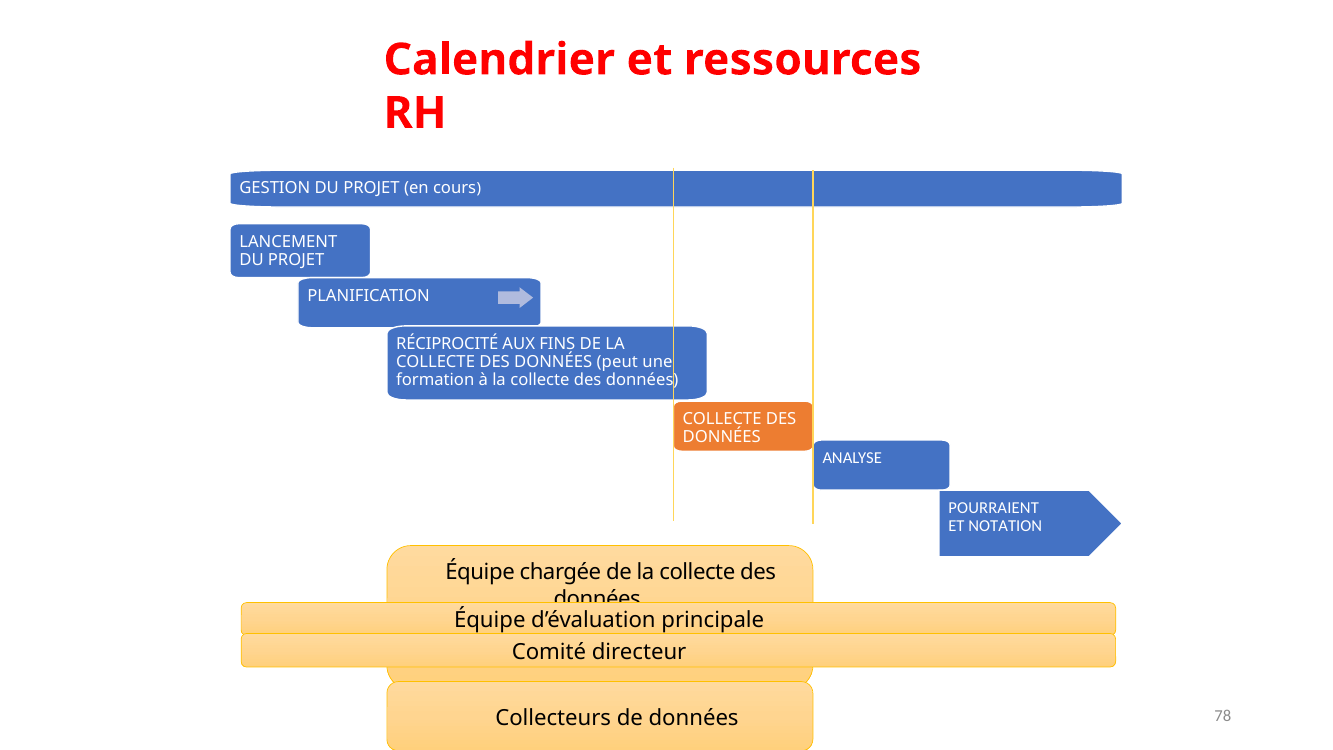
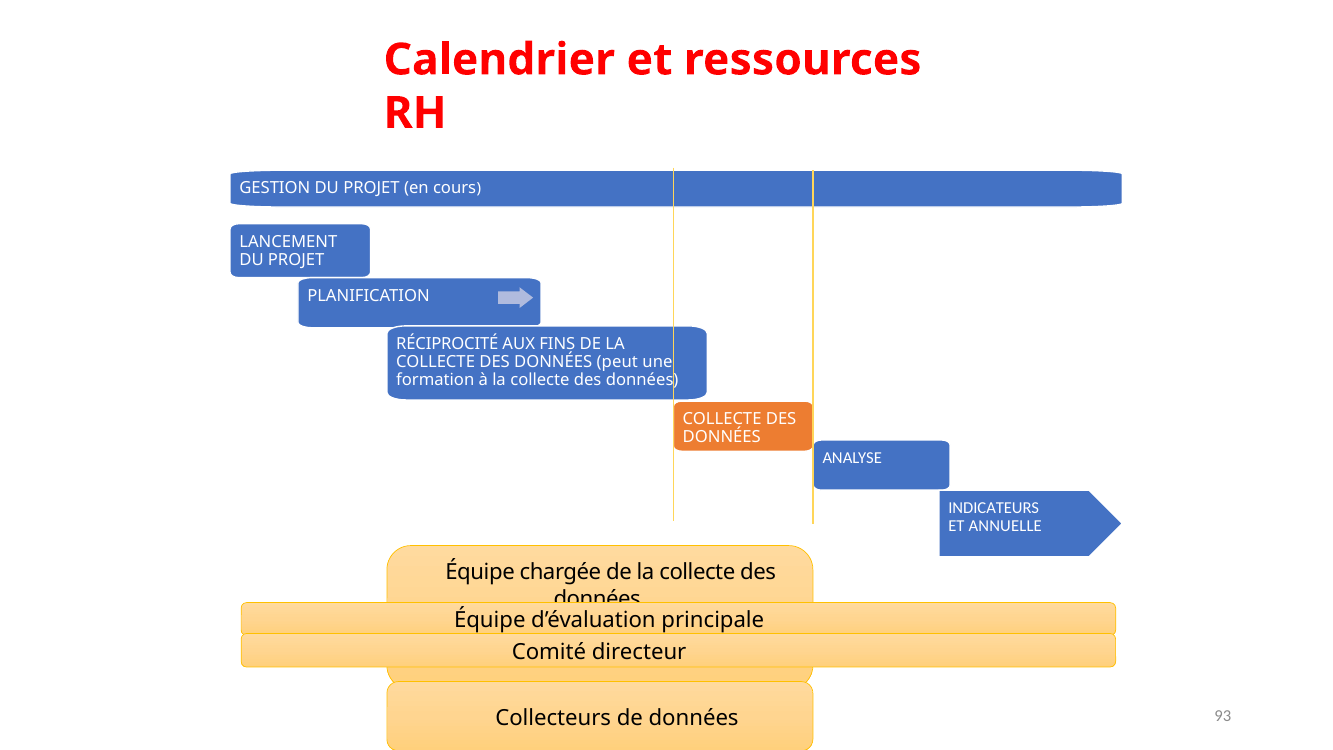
POURRAIENT: POURRAIENT -> INDICATEURS
NOTATION: NOTATION -> ANNUELLE
78: 78 -> 93
